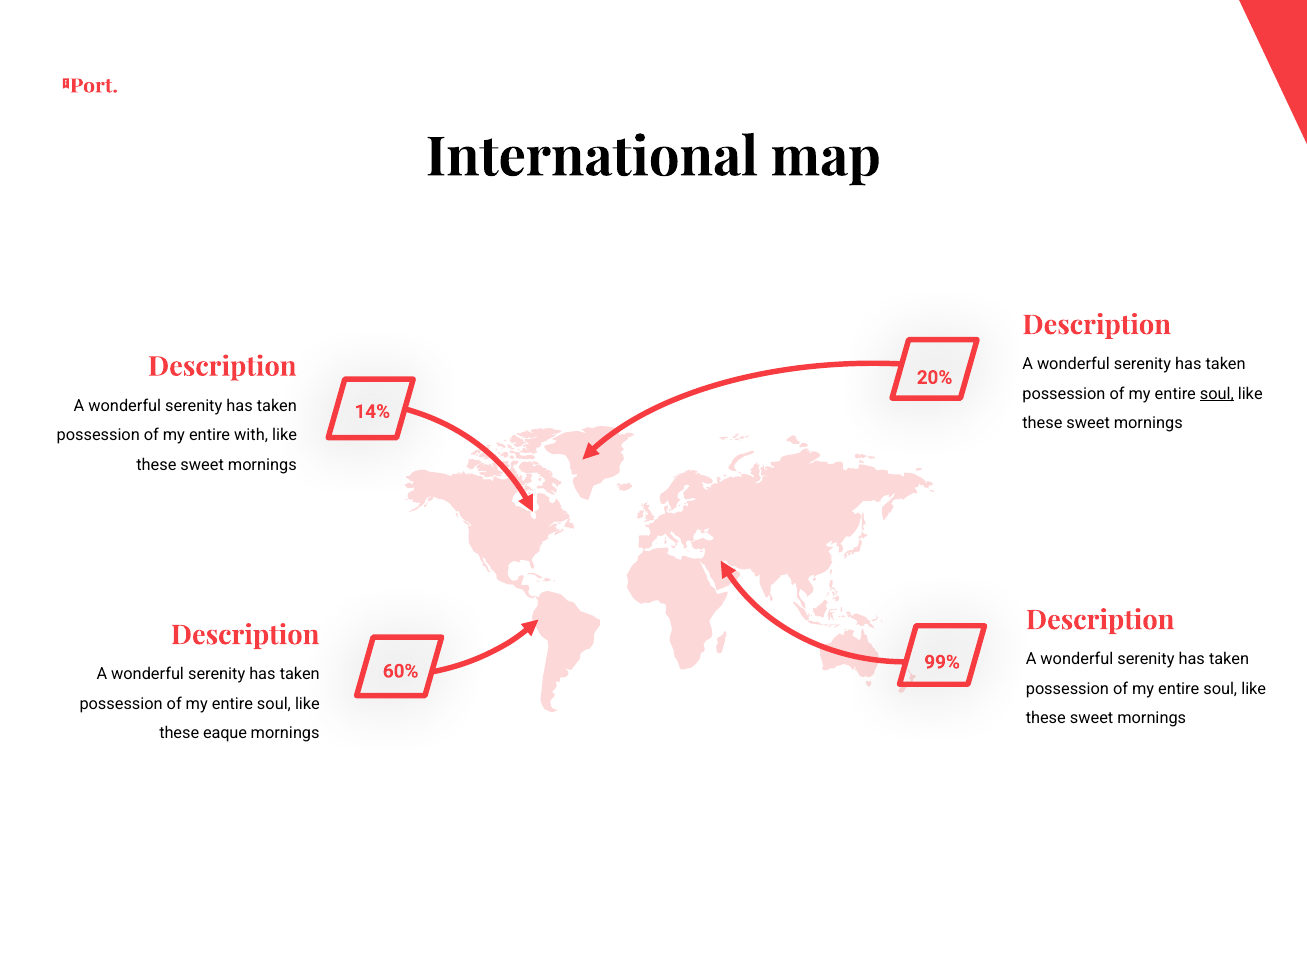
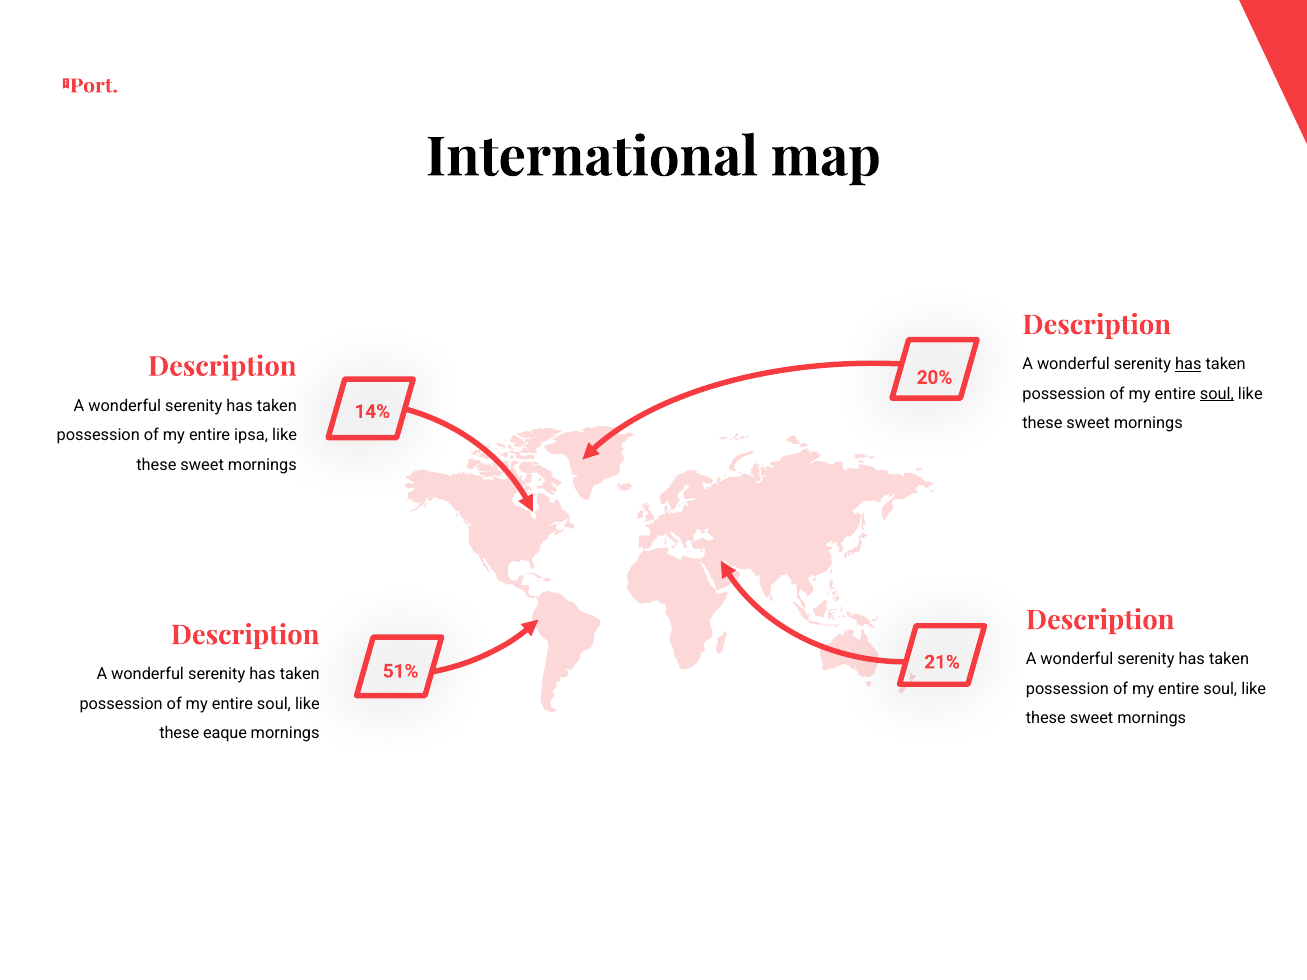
has at (1188, 364) underline: none -> present
with: with -> ipsa
99%: 99% -> 21%
60%: 60% -> 51%
